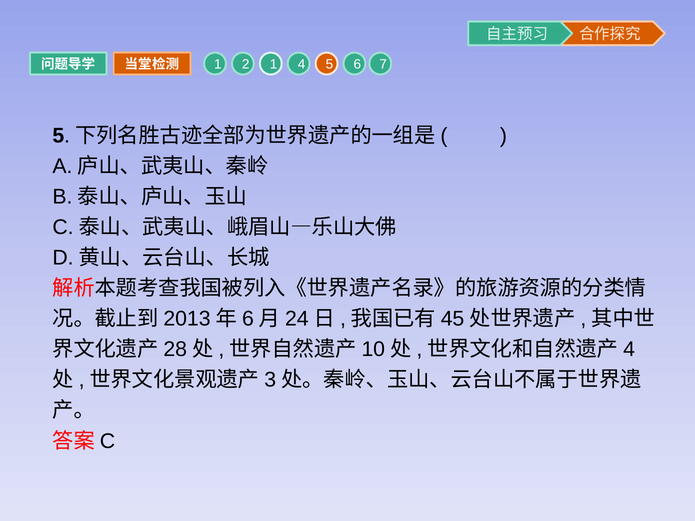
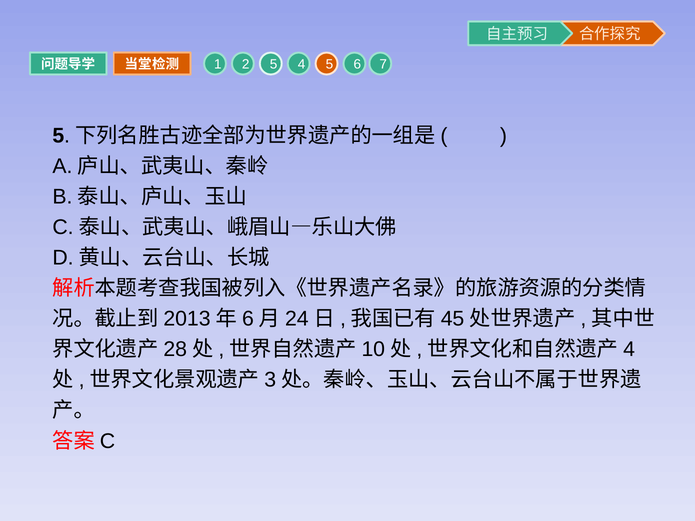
2 1: 1 -> 5
